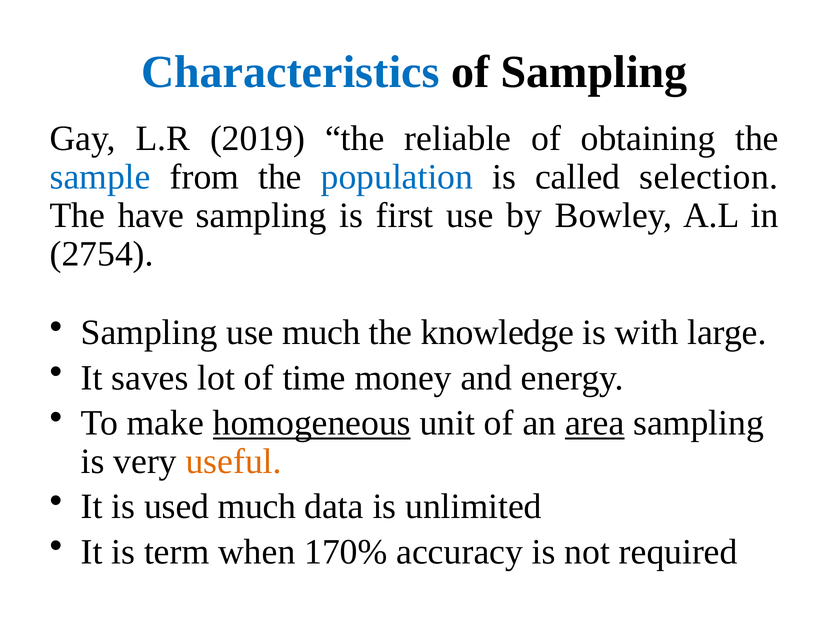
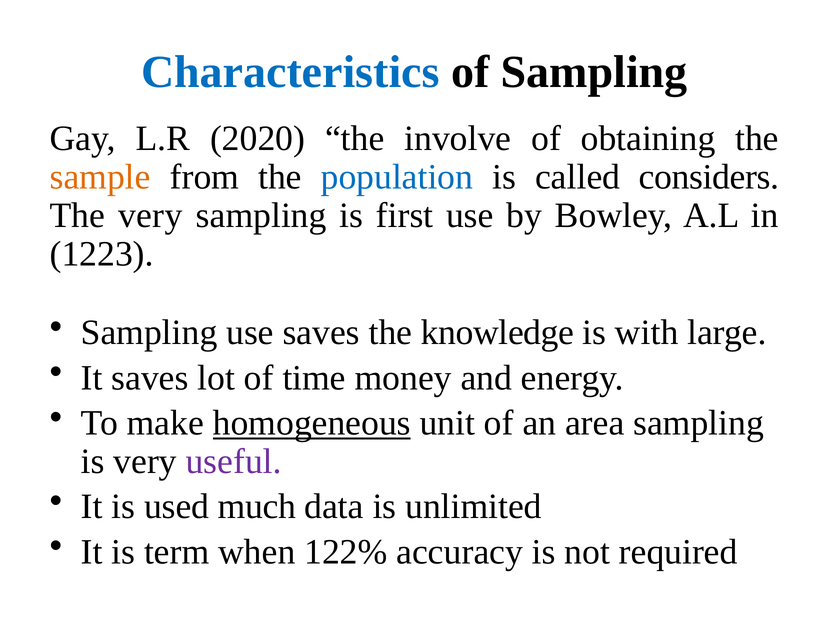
2019: 2019 -> 2020
reliable: reliable -> involve
sample colour: blue -> orange
selection: selection -> considers
The have: have -> very
2754: 2754 -> 1223
use much: much -> saves
area underline: present -> none
useful colour: orange -> purple
170%: 170% -> 122%
